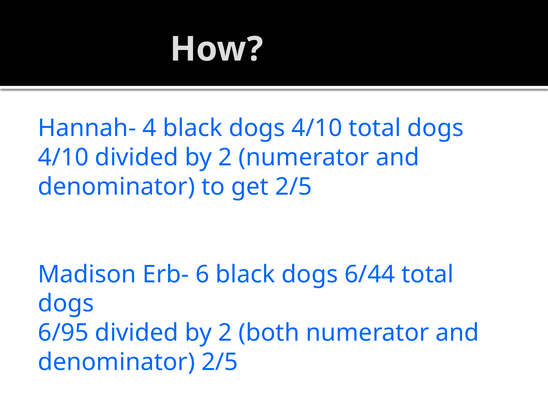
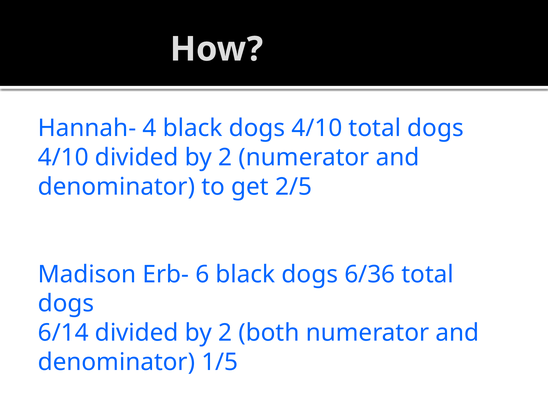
6/44: 6/44 -> 6/36
6/95: 6/95 -> 6/14
denominator 2/5: 2/5 -> 1/5
